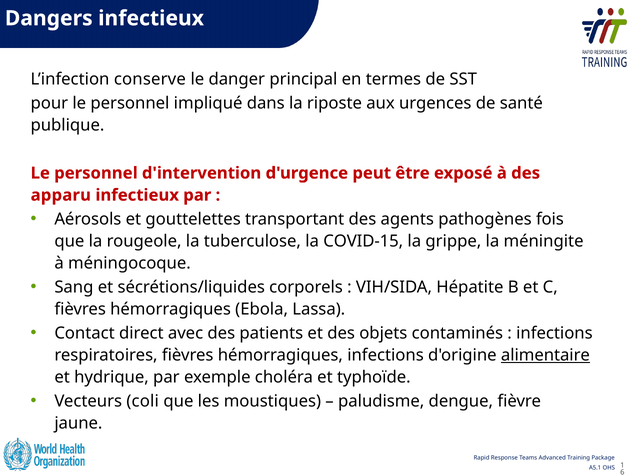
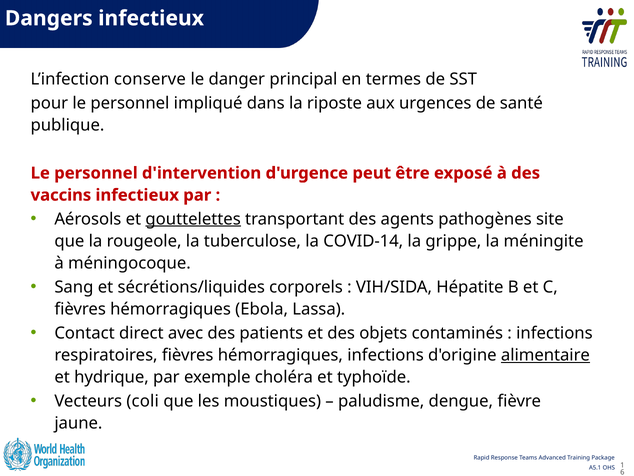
apparu: apparu -> vaccins
gouttelettes underline: none -> present
fois: fois -> site
COVID-15: COVID-15 -> COVID-14
